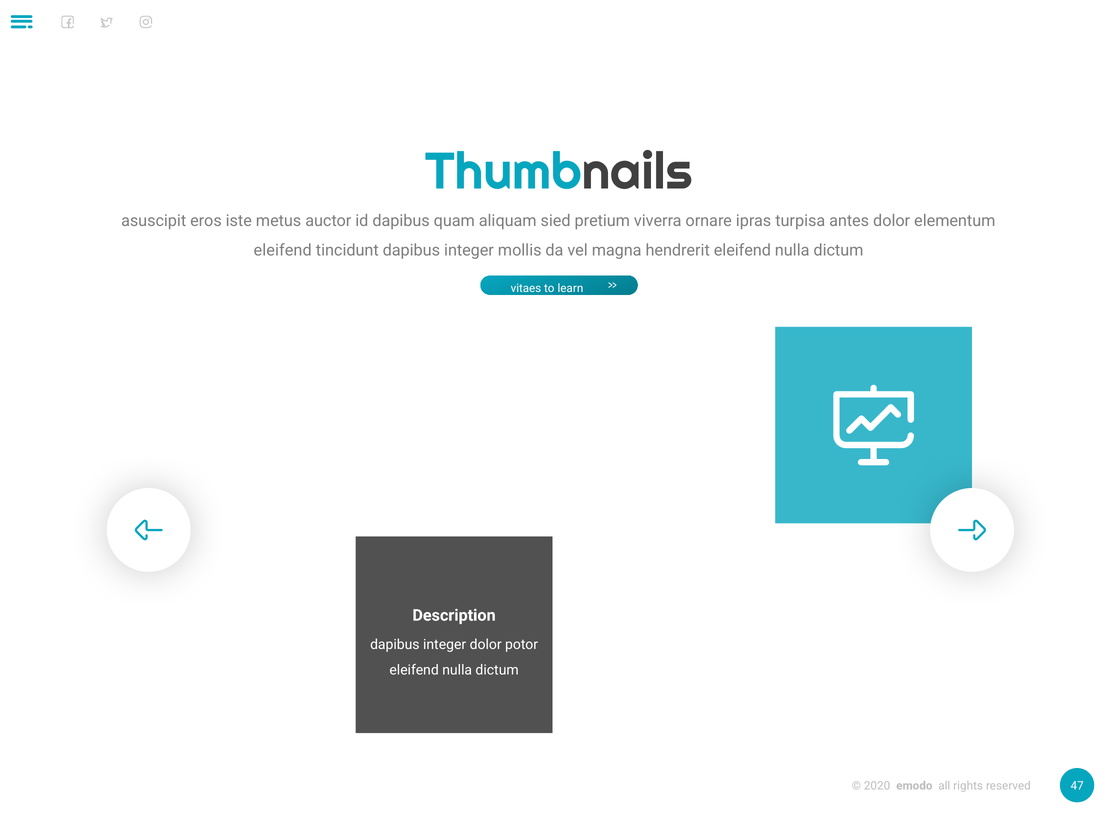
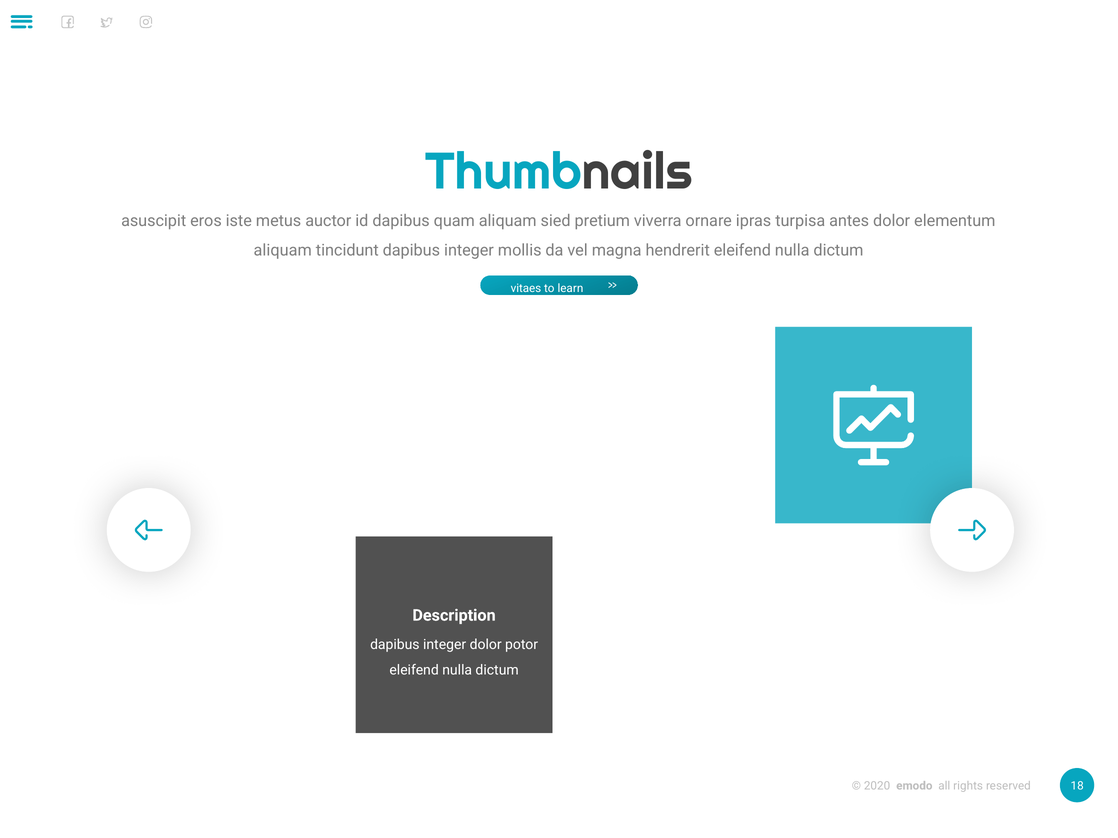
eleifend at (283, 250): eleifend -> aliquam
47: 47 -> 18
